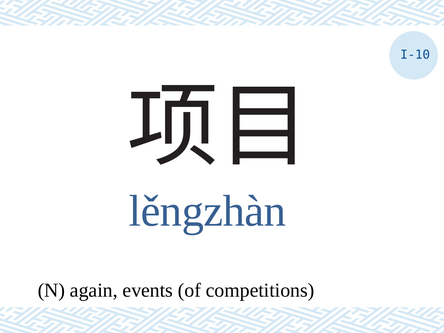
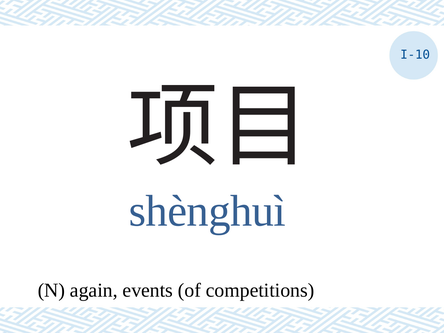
lěngzhàn: lěngzhàn -> shènghuì
